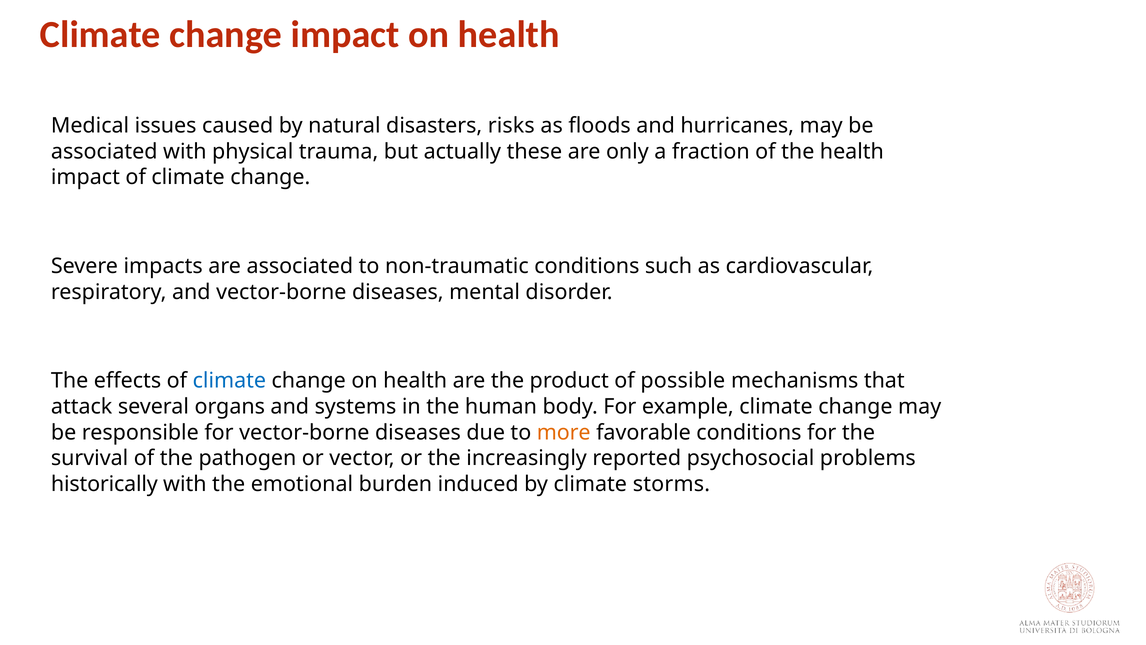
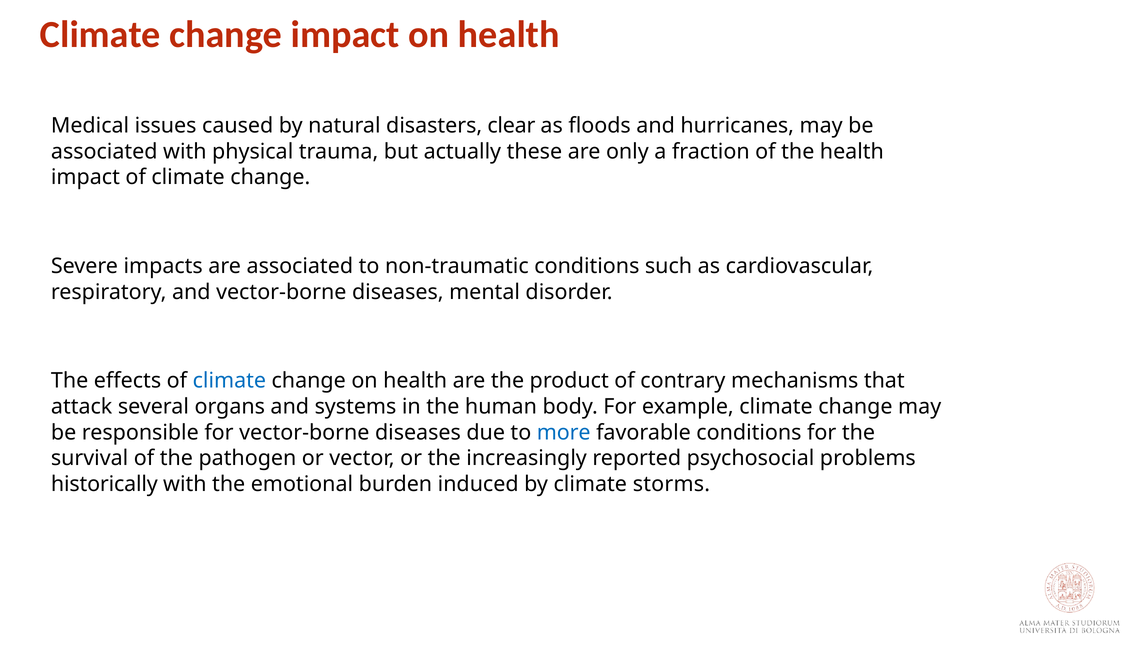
risks: risks -> clear
possible: possible -> contrary
more colour: orange -> blue
